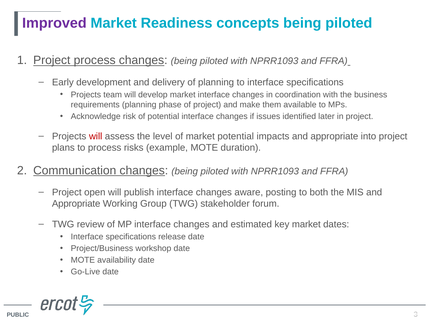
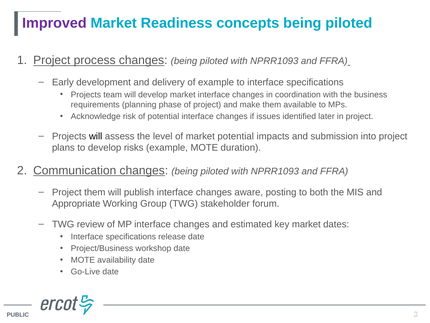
of planning: planning -> example
will at (96, 136) colour: red -> black
impacts and appropriate: appropriate -> submission
to process: process -> develop
Project open: open -> them
